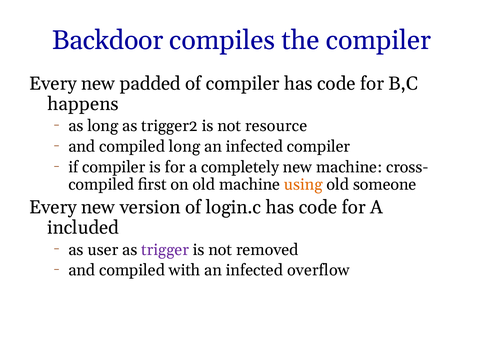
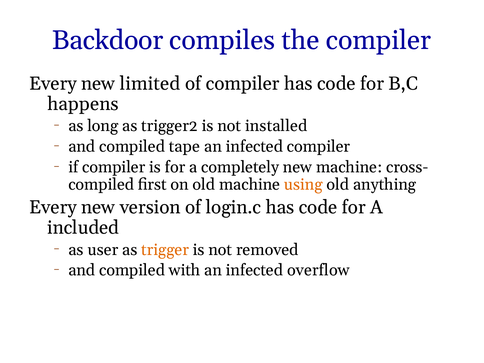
padded: padded -> limited
resource: resource -> installed
compiled long: long -> tape
someone: someone -> anything
trigger colour: purple -> orange
